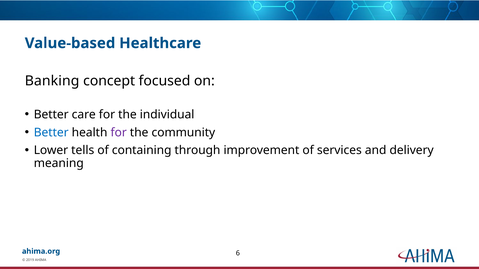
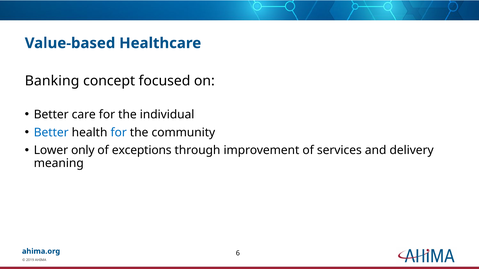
for at (119, 133) colour: purple -> blue
tells: tells -> only
containing: containing -> exceptions
